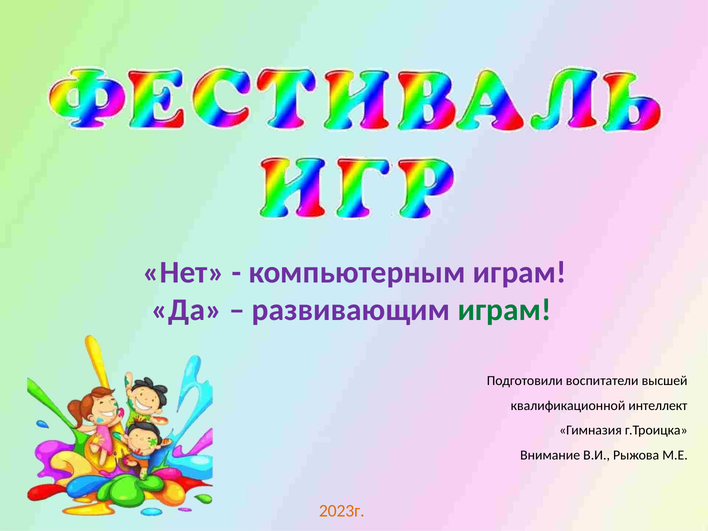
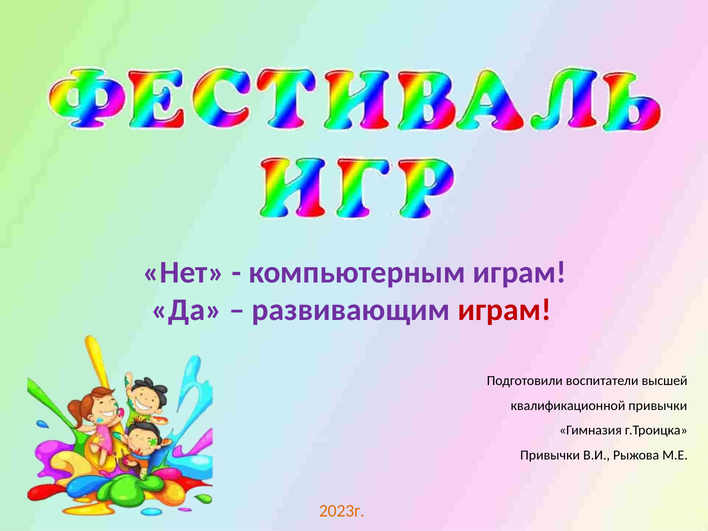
играм at (504, 310) colour: green -> red
квалификационной интеллект: интеллект -> привычки
Внимание at (550, 455): Внимание -> Привычки
